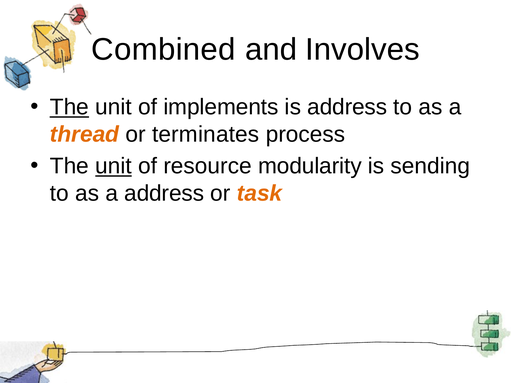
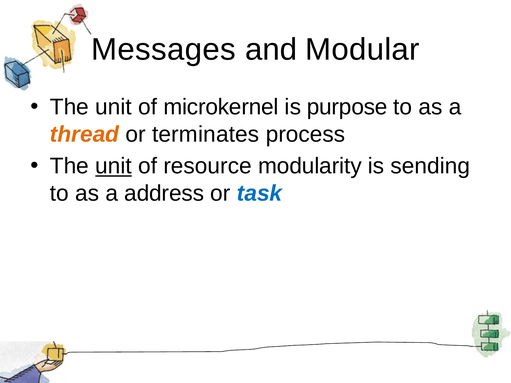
Combined: Combined -> Messages
Involves: Involves -> Modular
The at (69, 107) underline: present -> none
implements: implements -> microkernel
is address: address -> purpose
task colour: orange -> blue
